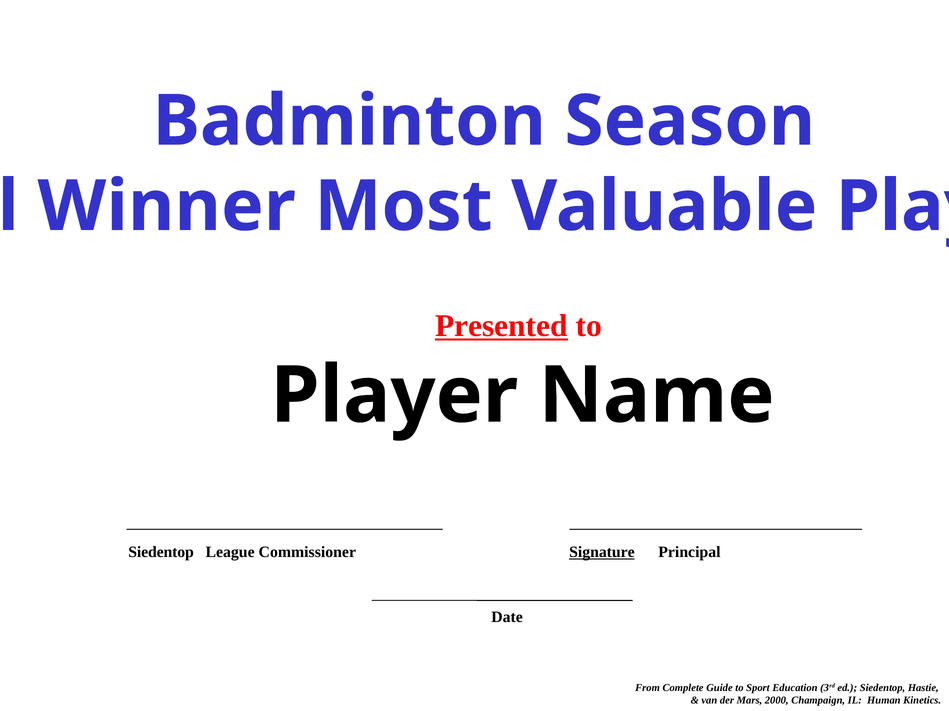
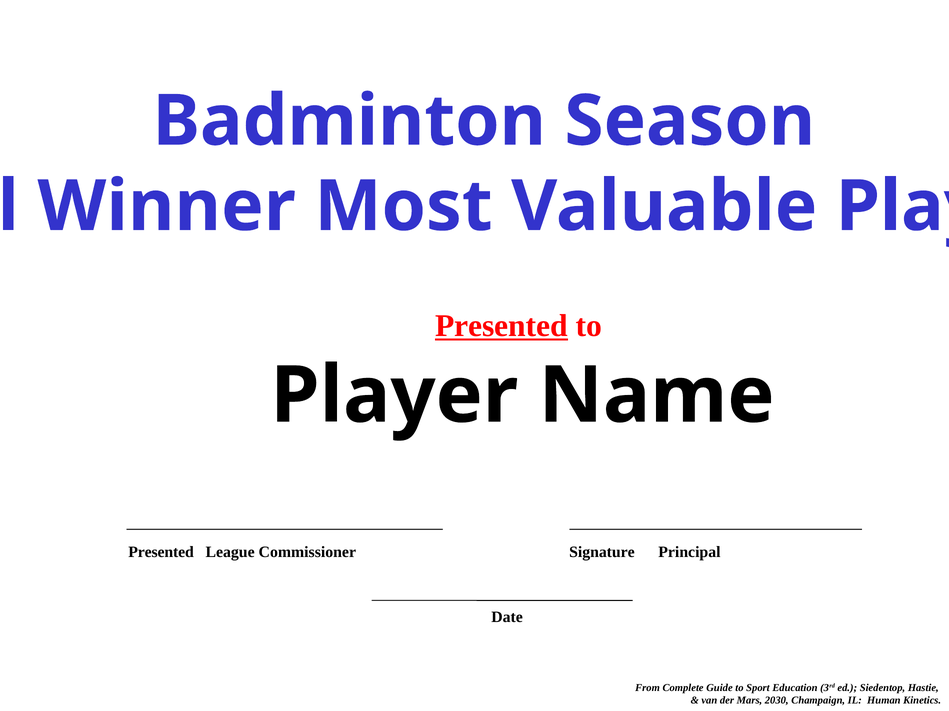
Siedentop at (161, 553): Siedentop -> Presented
Signature underline: present -> none
2000: 2000 -> 2030
